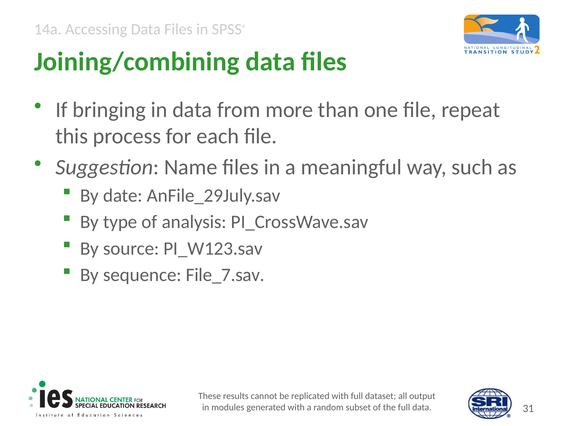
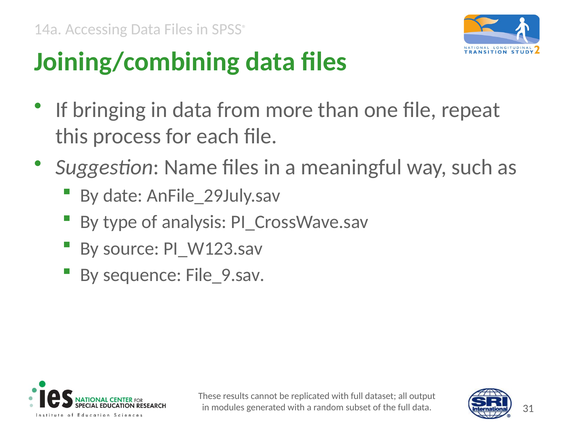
File_7.sav: File_7.sav -> File_9.sav
